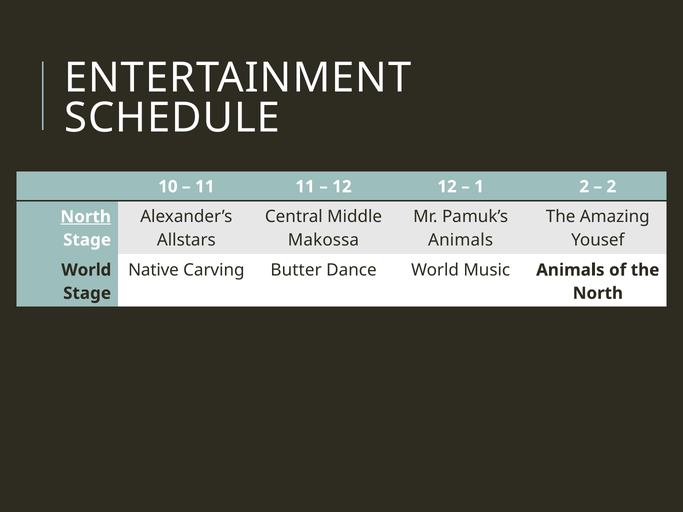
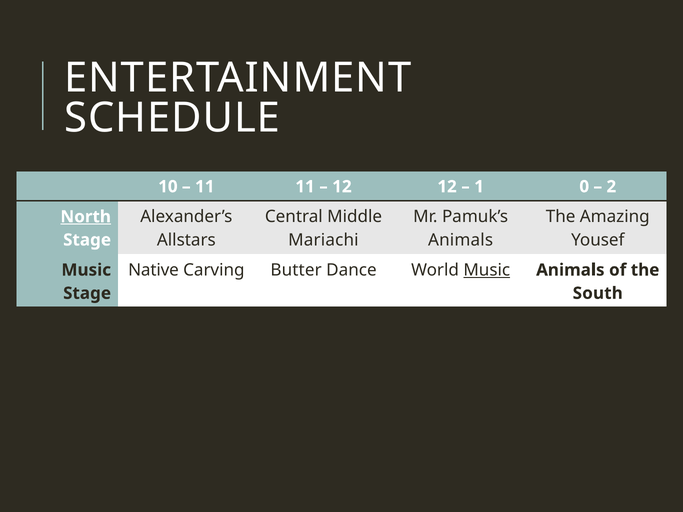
1 2: 2 -> 0
Makossa: Makossa -> Mariachi
Music at (487, 270) underline: none -> present
World at (86, 270): World -> Music
North at (598, 293): North -> South
